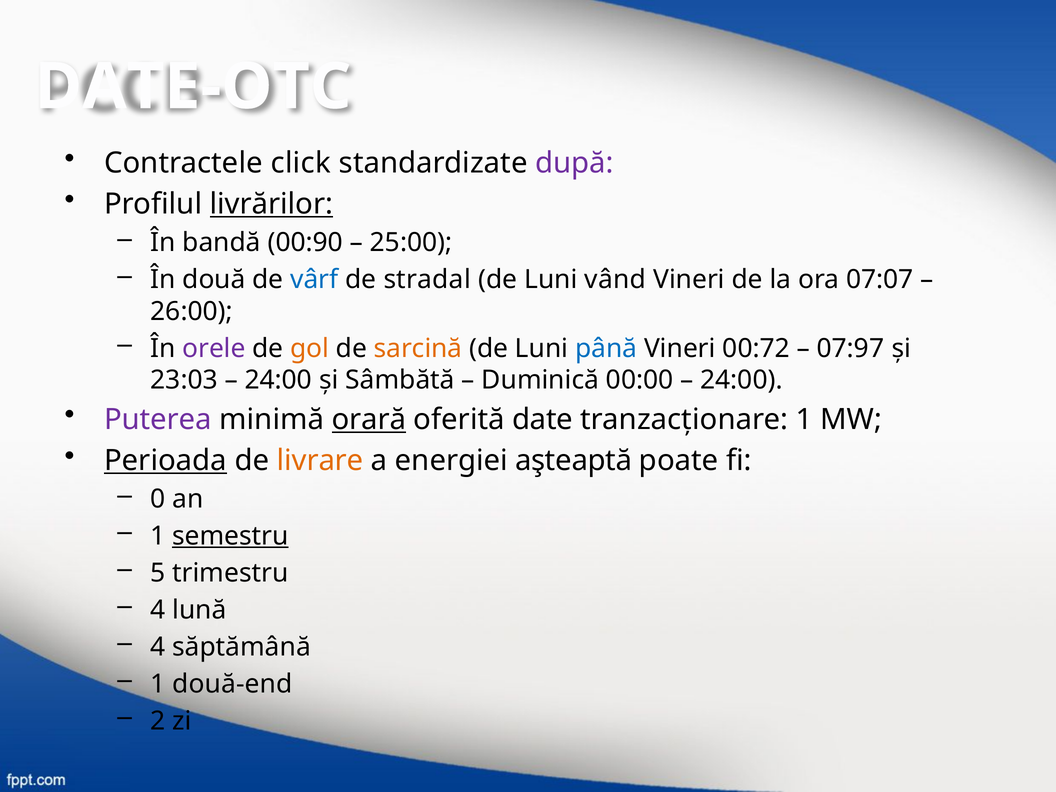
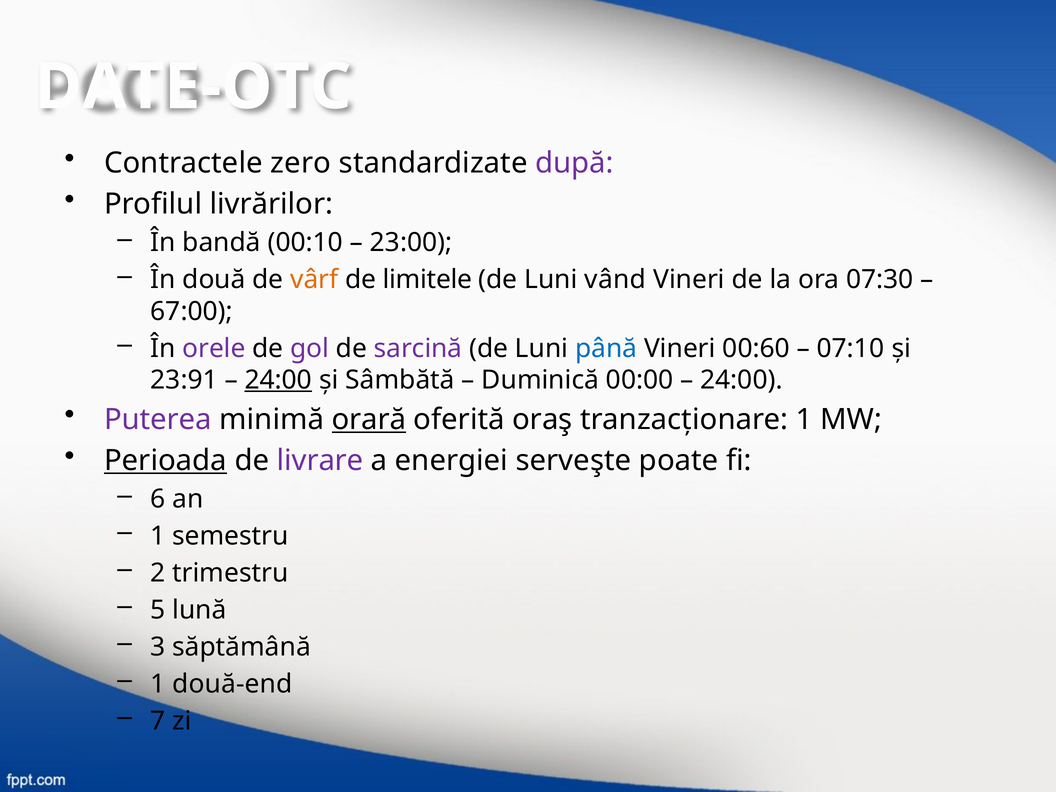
click: click -> zero
livrărilor underline: present -> none
00:90: 00:90 -> 00:10
25:00: 25:00 -> 23:00
vârf colour: blue -> orange
stradal: stradal -> limitele
07:07: 07:07 -> 07:30
26:00: 26:00 -> 67:00
gol colour: orange -> purple
sarcină colour: orange -> purple
00:72: 00:72 -> 00:60
07:97: 07:97 -> 07:10
23:03: 23:03 -> 23:91
24:00 at (278, 380) underline: none -> present
date: date -> oraş
livrare colour: orange -> purple
aşteaptă: aşteaptă -> serveşte
0: 0 -> 6
semestru underline: present -> none
5: 5 -> 2
4 at (158, 610): 4 -> 5
4 at (158, 647): 4 -> 3
2: 2 -> 7
